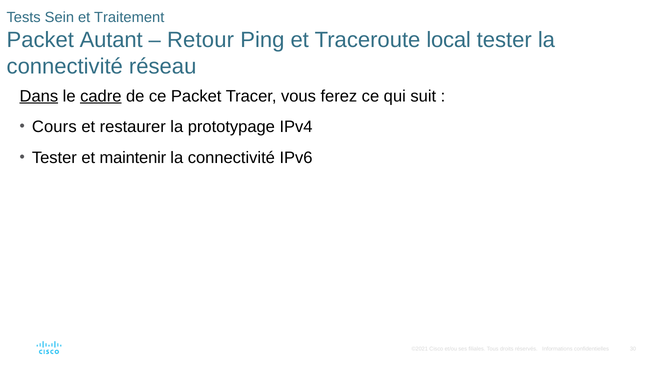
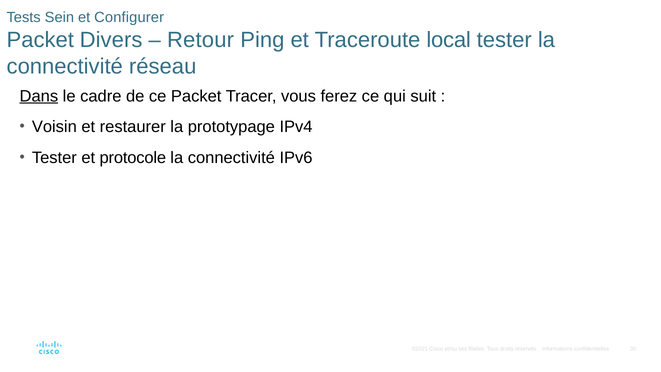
Traitement: Traitement -> Configurer
Autant: Autant -> Divers
cadre underline: present -> none
Cours: Cours -> Voisin
maintenir: maintenir -> protocole
